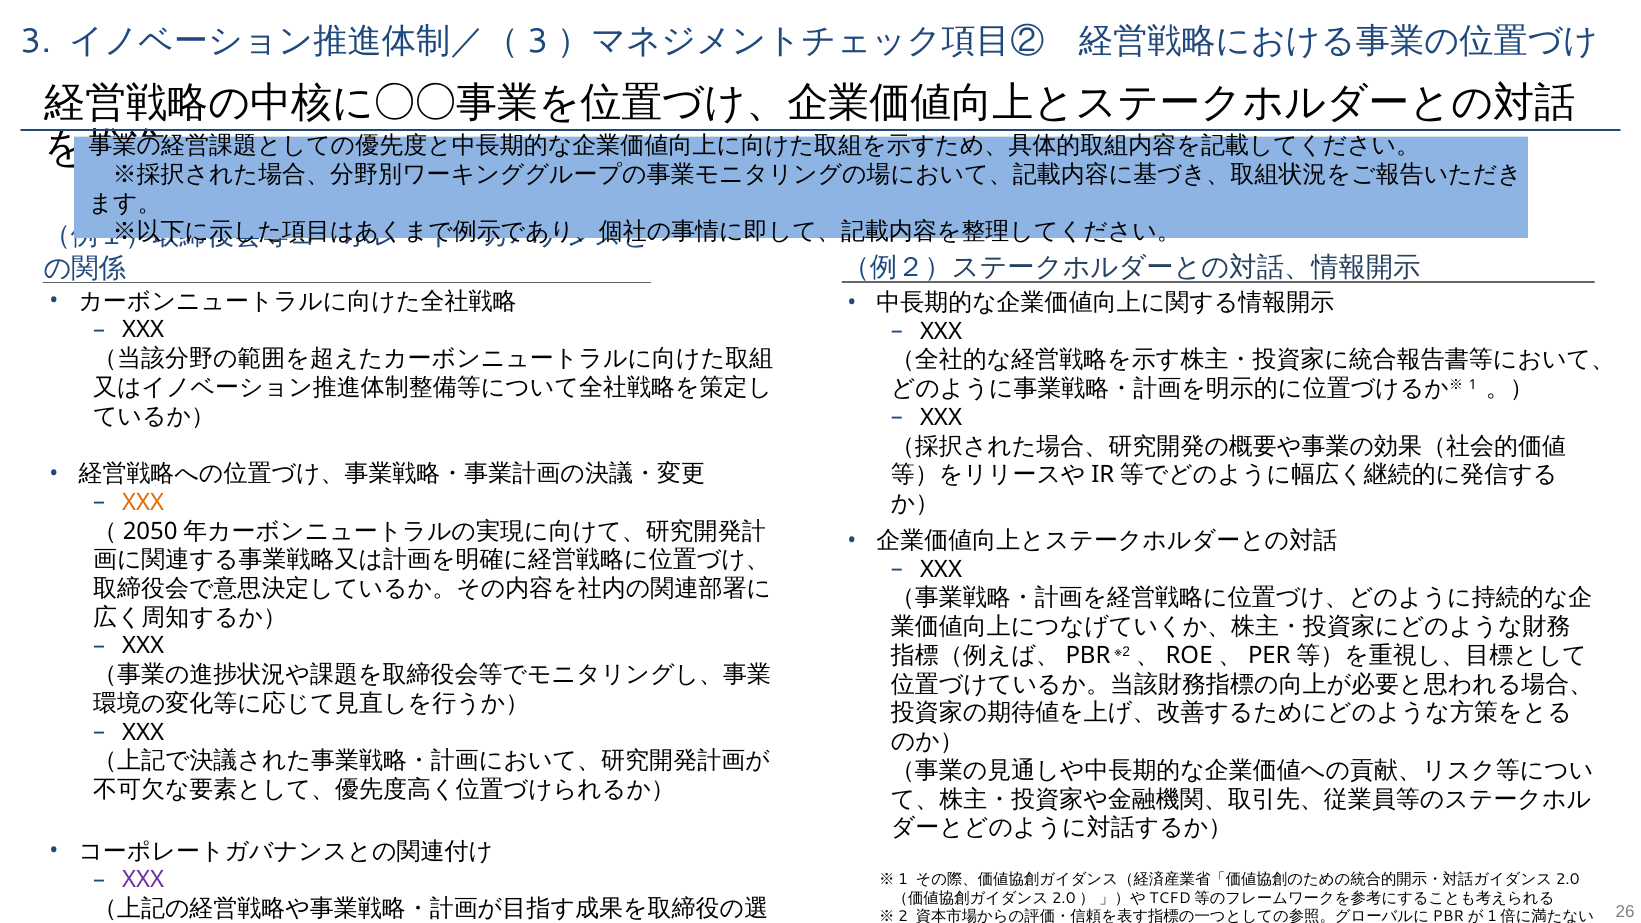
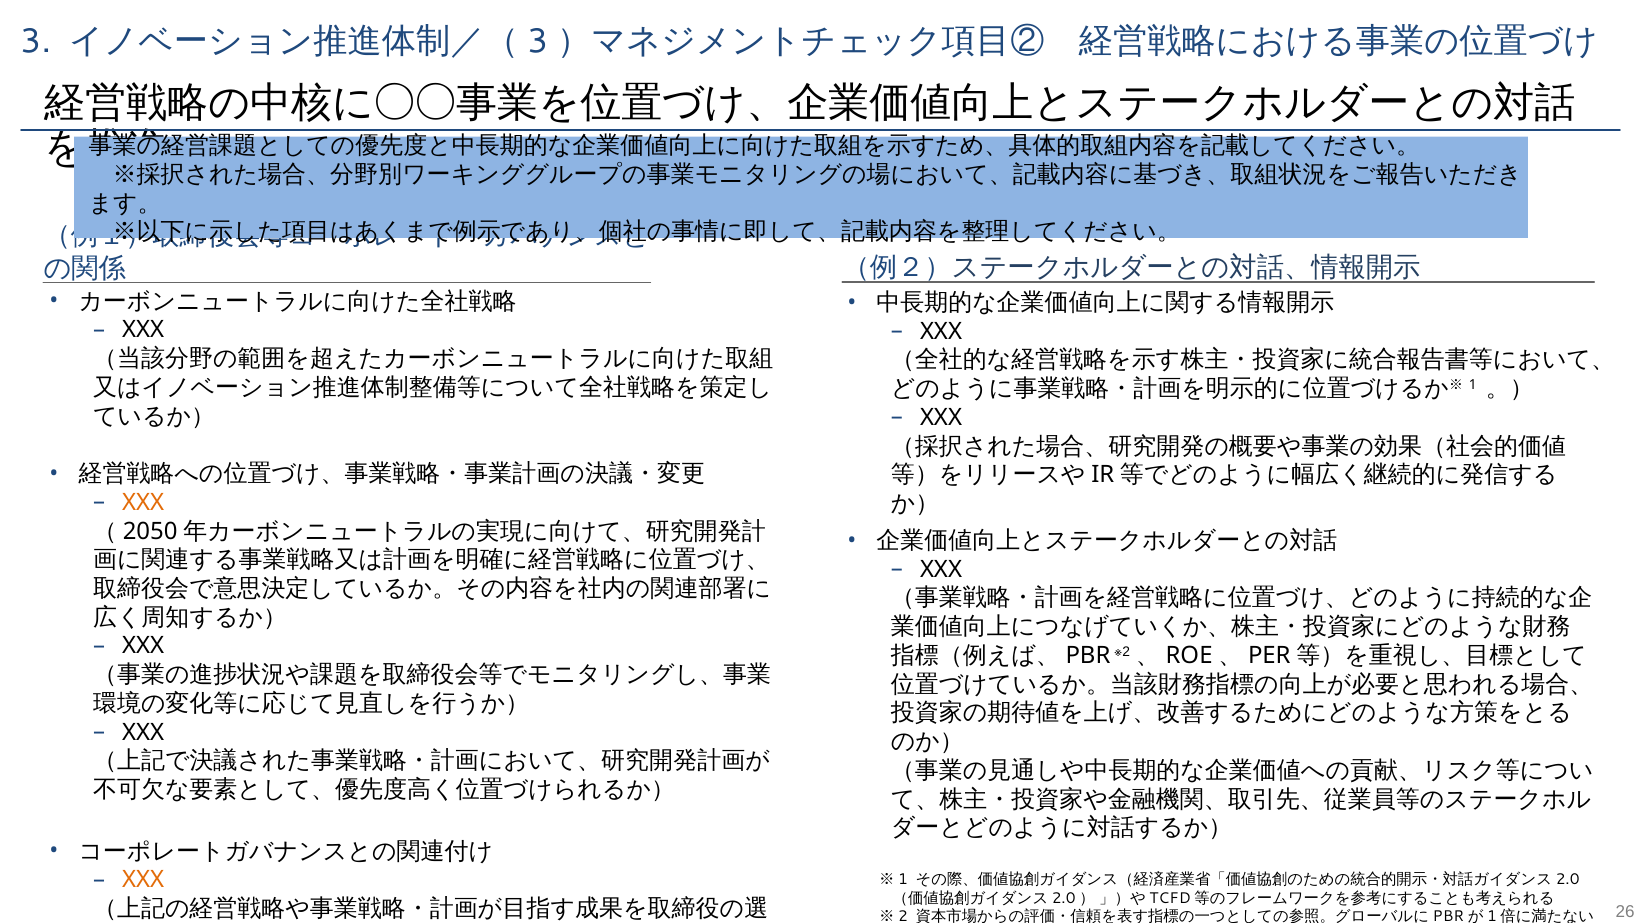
XXX at (143, 880) colour: purple -> orange
